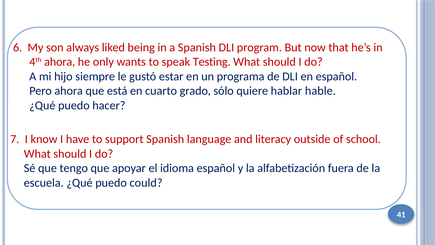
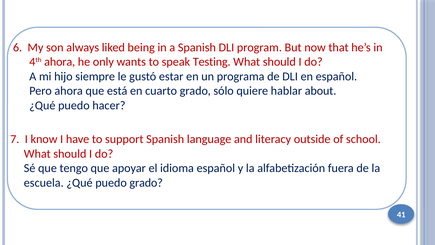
hable: hable -> about
puedo could: could -> grado
